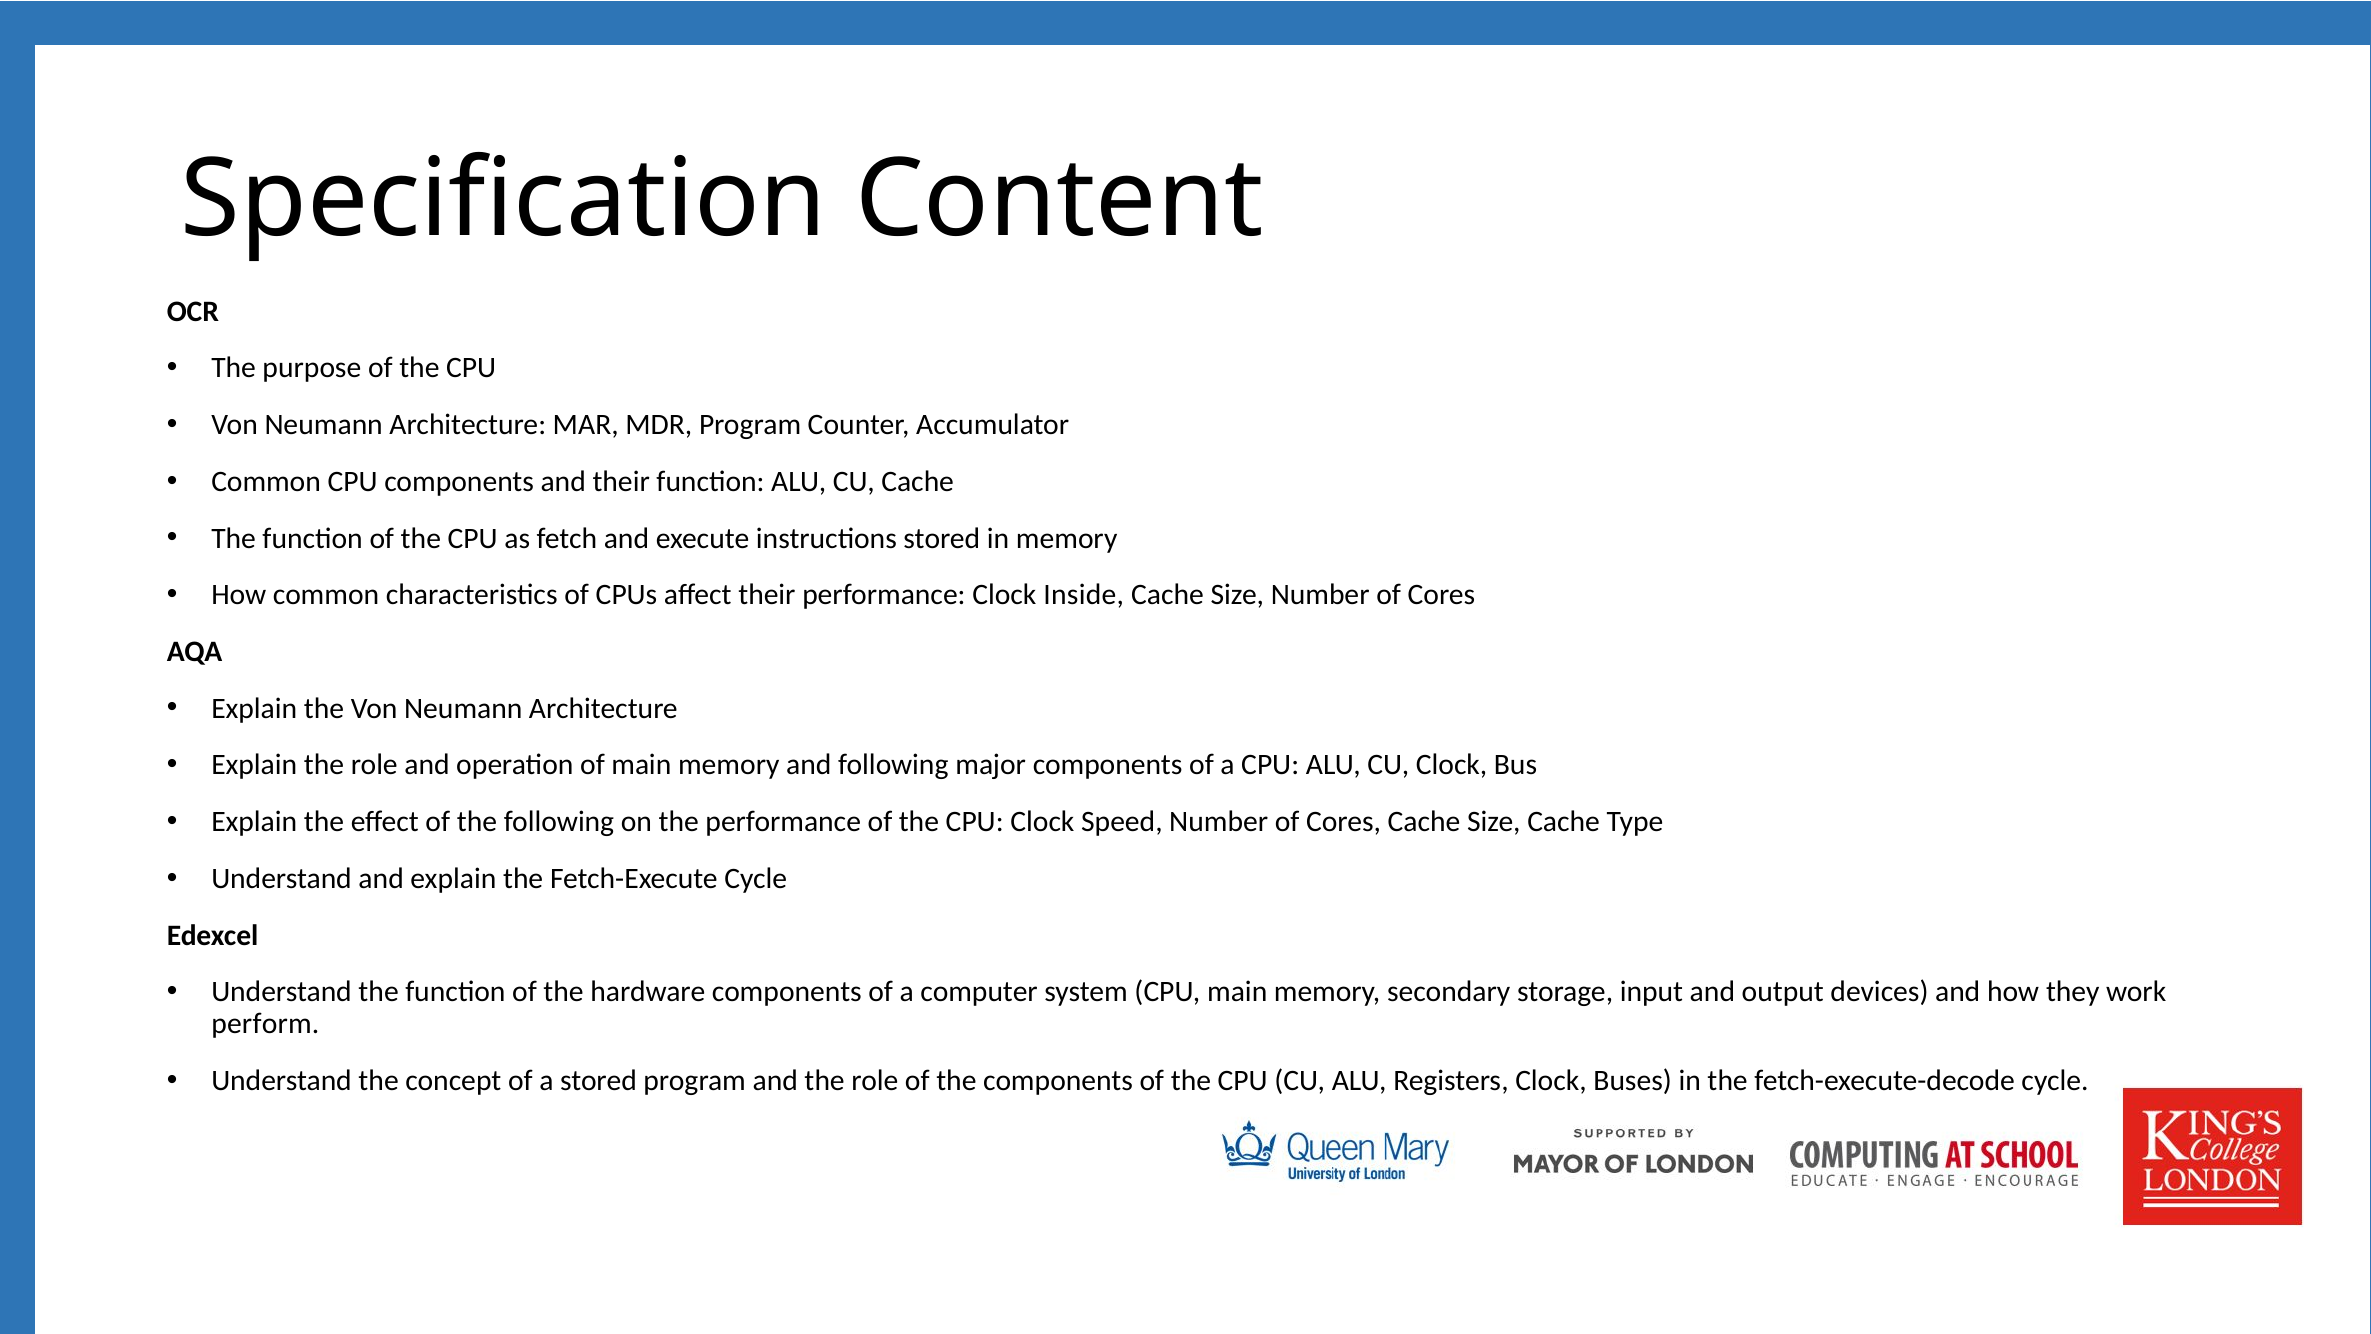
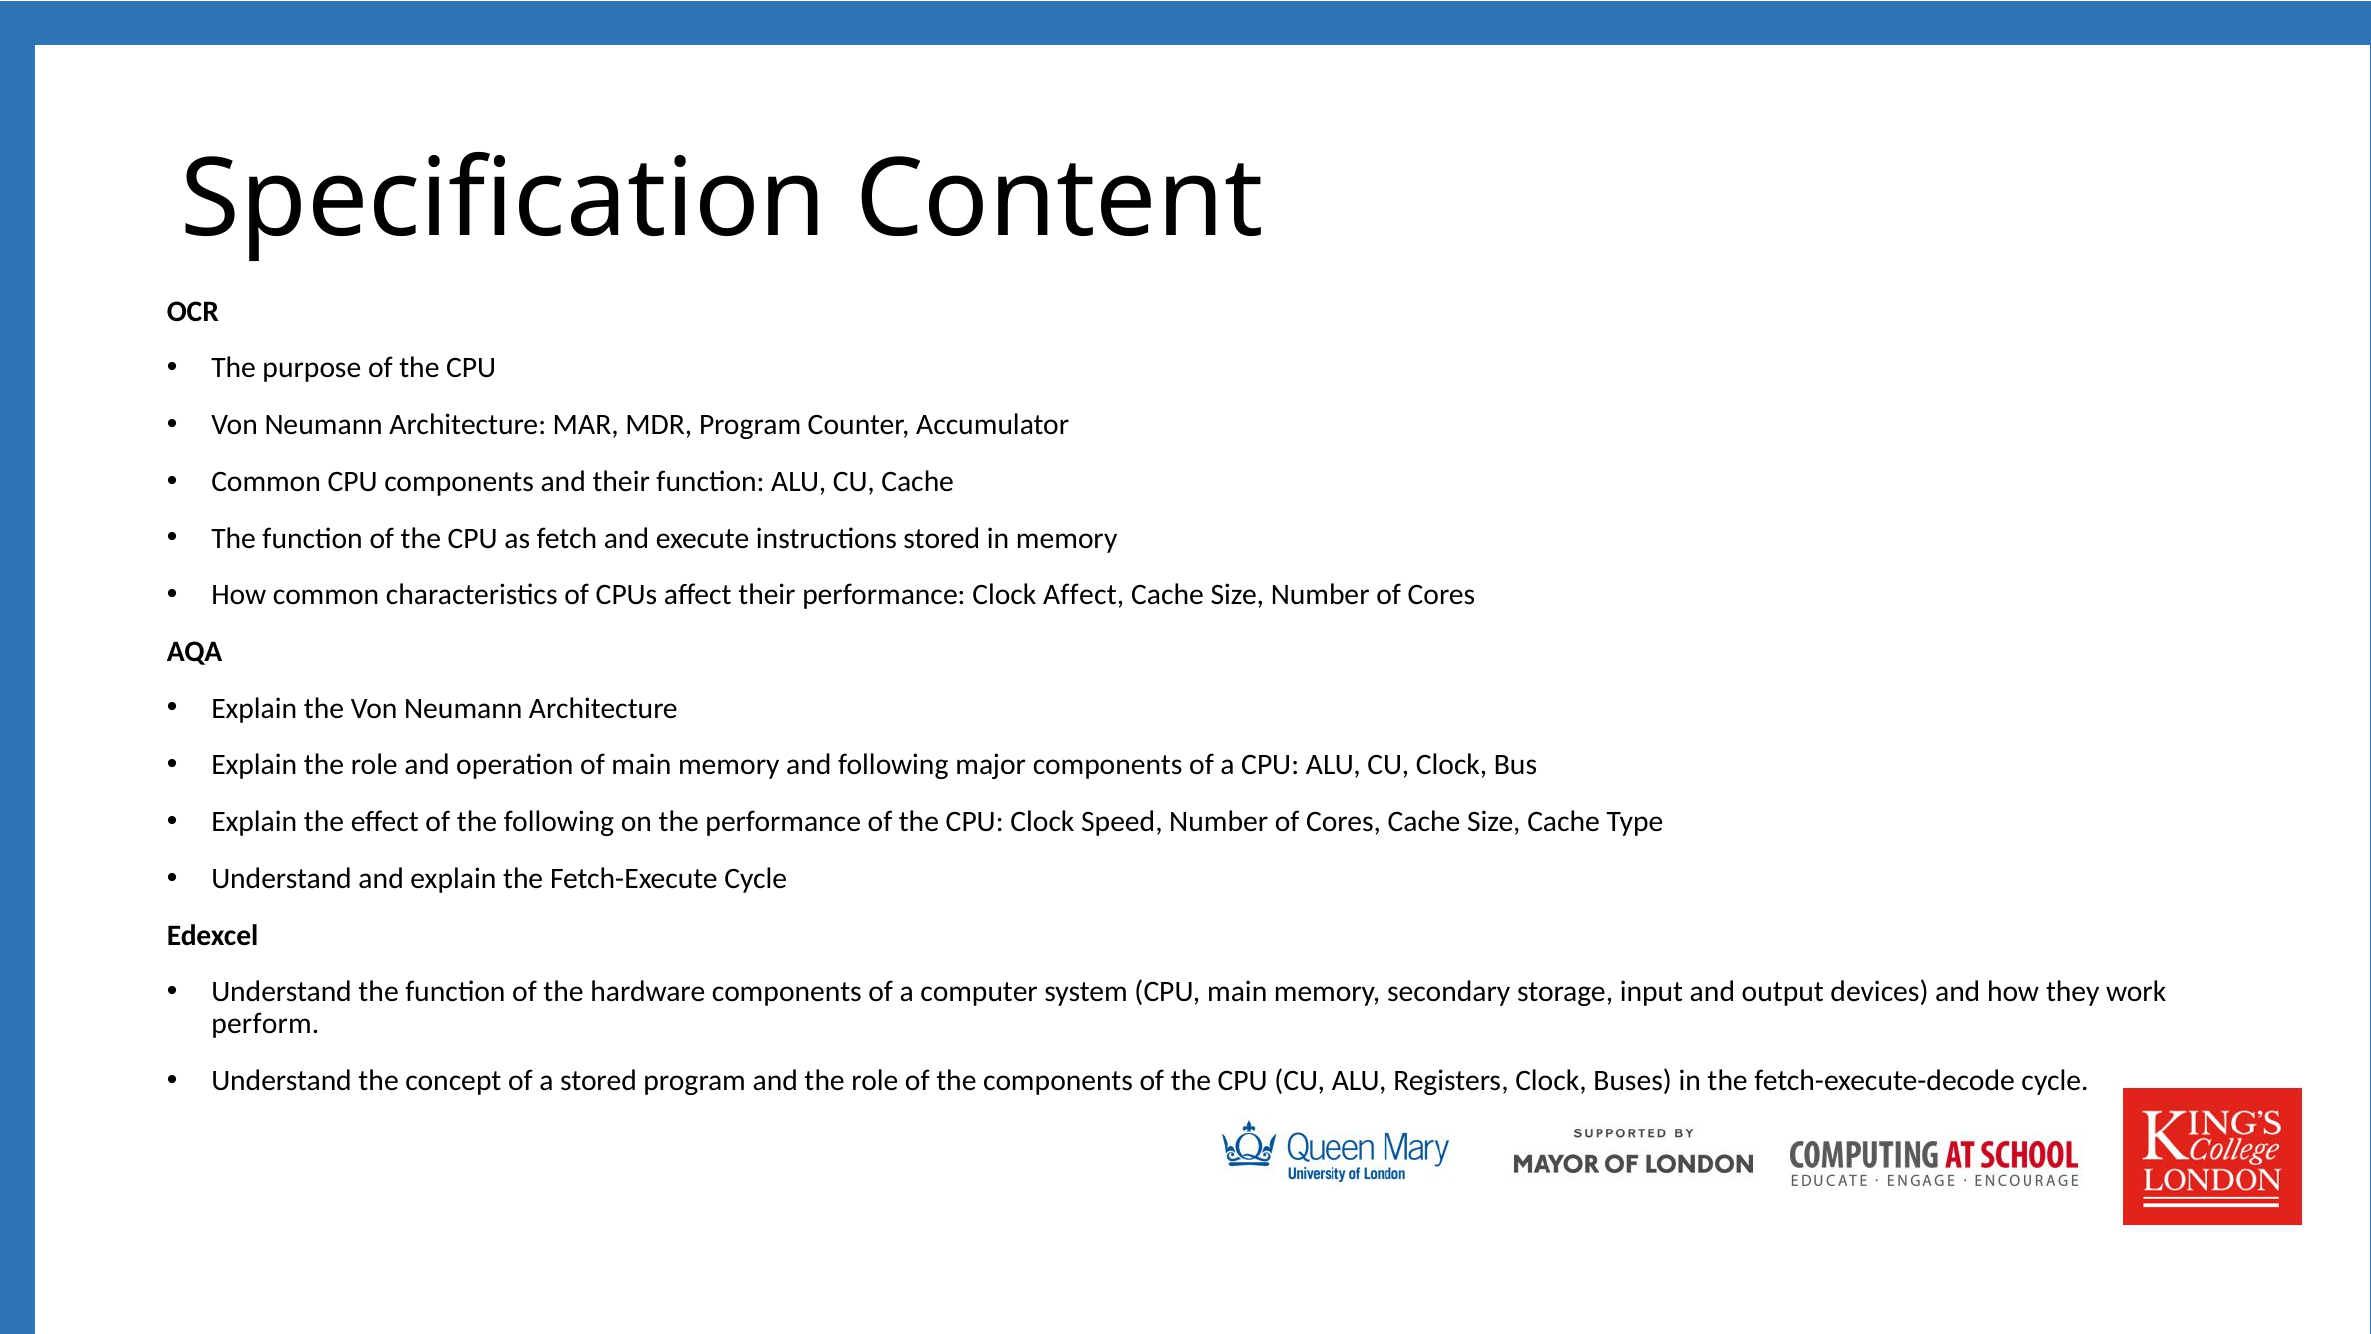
Clock Inside: Inside -> Affect
